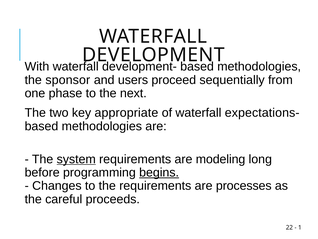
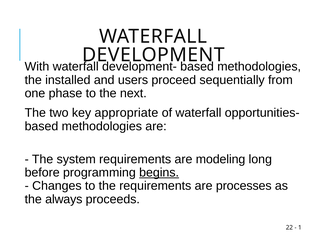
sponsor: sponsor -> installed
expectations-: expectations- -> opportunities-
system underline: present -> none
careful: careful -> always
